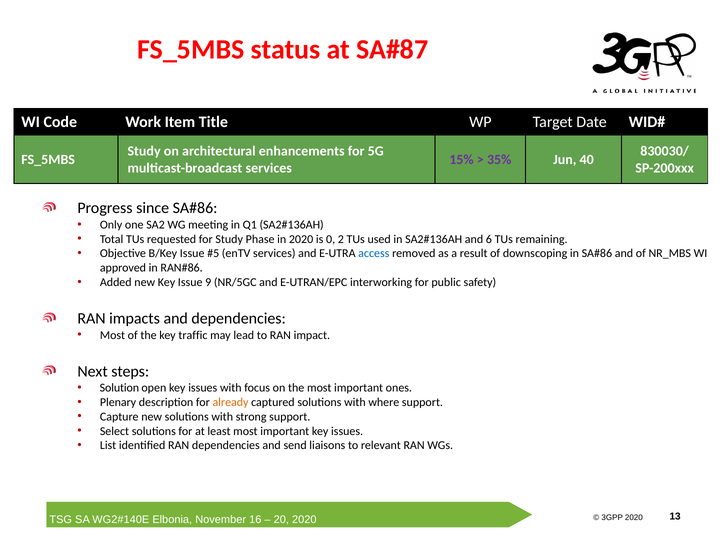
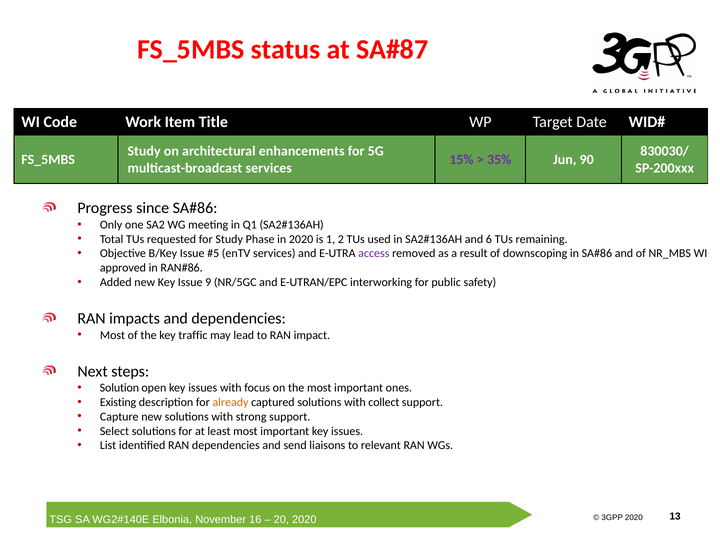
40: 40 -> 90
0: 0 -> 1
access colour: blue -> purple
Plenary: Plenary -> Existing
where: where -> collect
